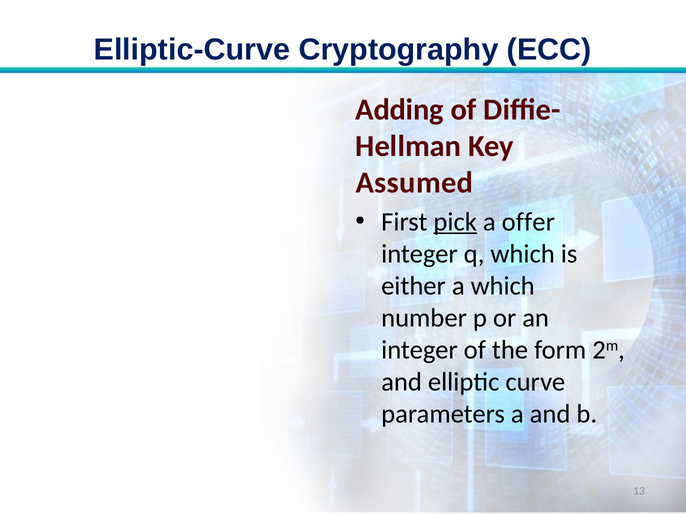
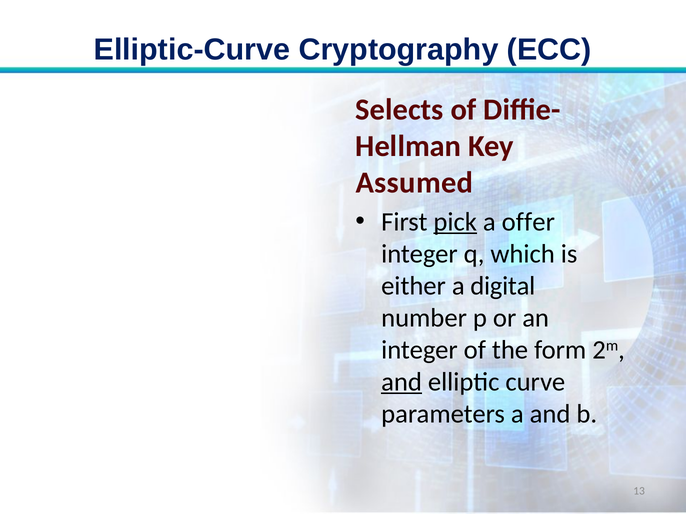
Adding: Adding -> Selects
a which: which -> digital
and at (402, 382) underline: none -> present
